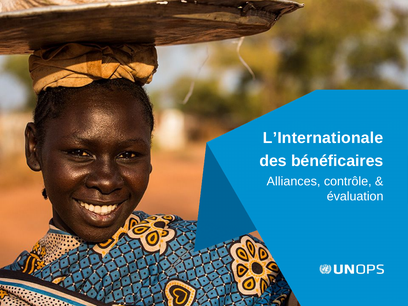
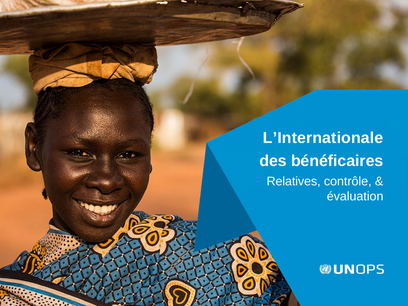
Alliances: Alliances -> Relatives
